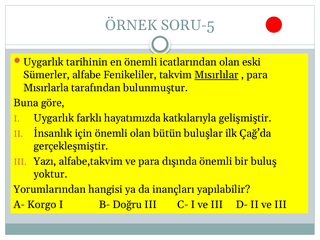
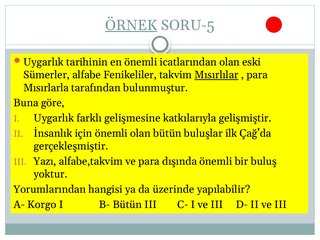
ÖRNEK underline: none -> present
hayatımızda: hayatımızda -> gelişmesine
inançları: inançları -> üzerinde
B- Doğru: Doğru -> Bütün
